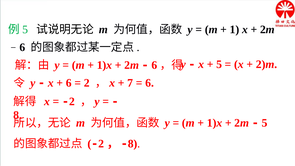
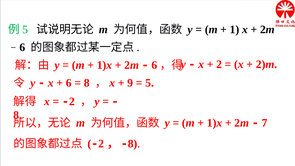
5 at (219, 64): 5 -> 2
2 at (87, 83): 2 -> 8
7: 7 -> 9
6 at (150, 83): 6 -> 5
5 at (264, 123): 5 -> 7
